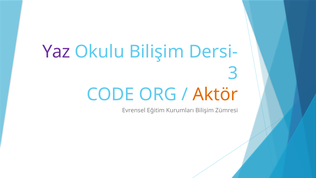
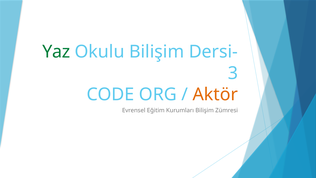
Yaz colour: purple -> green
